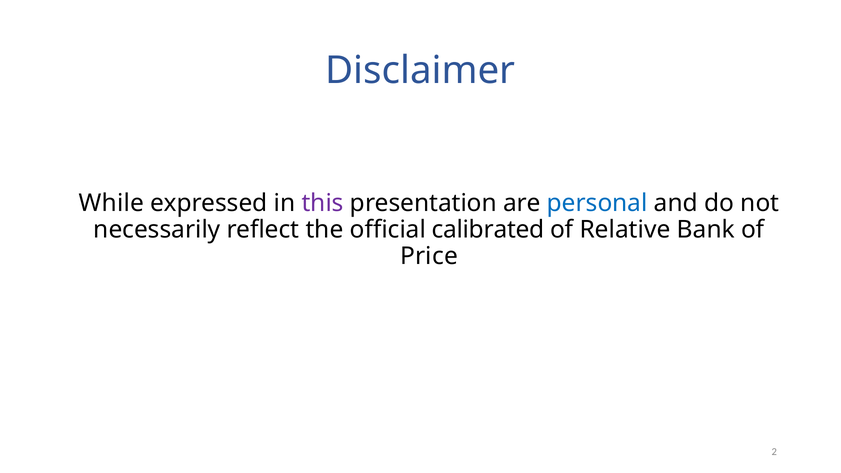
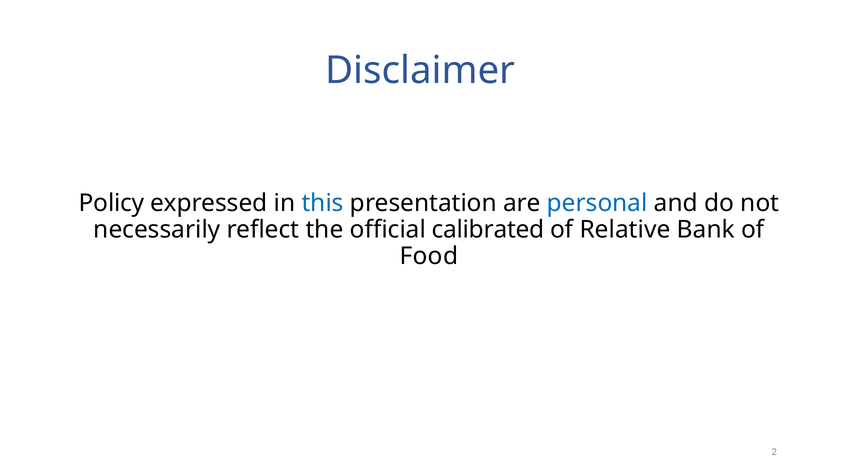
While: While -> Policy
this colour: purple -> blue
Price: Price -> Food
